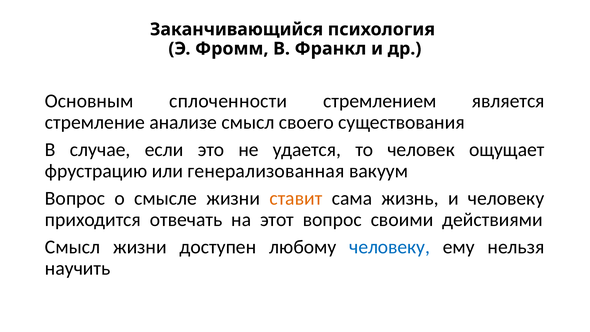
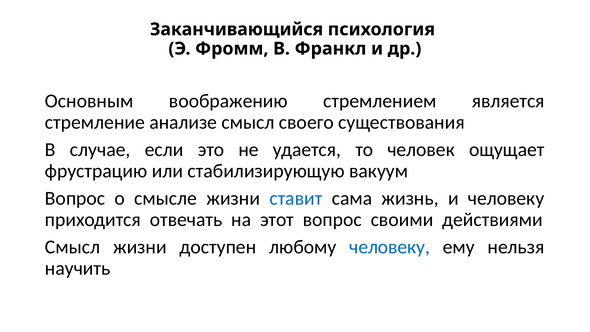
сплоченности: сплоченности -> воображению
генерализованная: генерализованная -> стабилизирующую
ставит colour: orange -> blue
